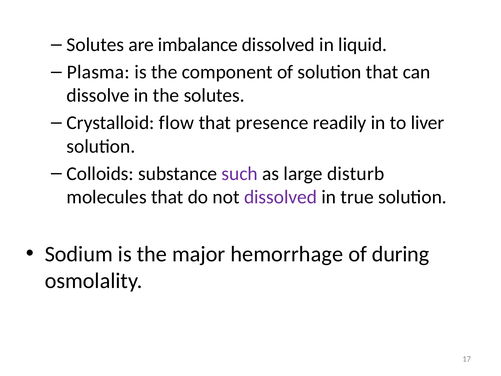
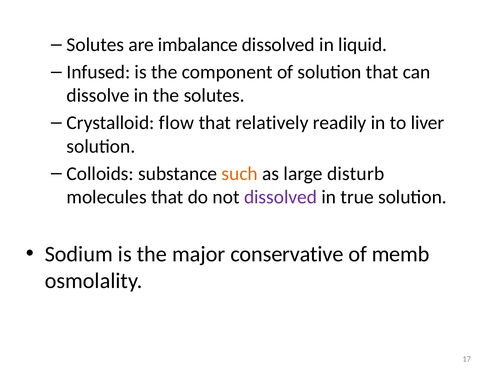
Plasma: Plasma -> Infused
presence: presence -> relatively
such colour: purple -> orange
hemorrhage: hemorrhage -> conservative
during: during -> memb
